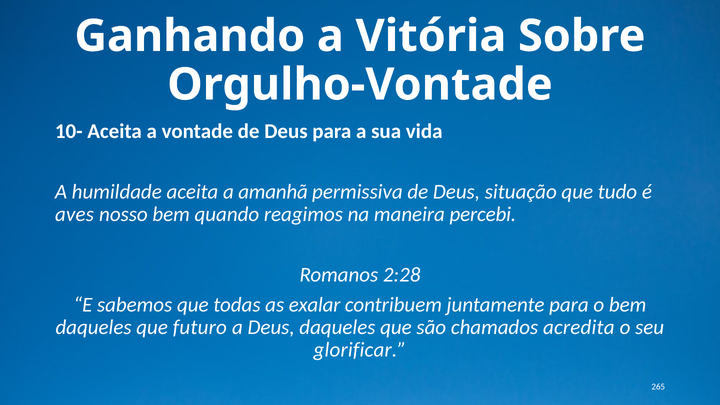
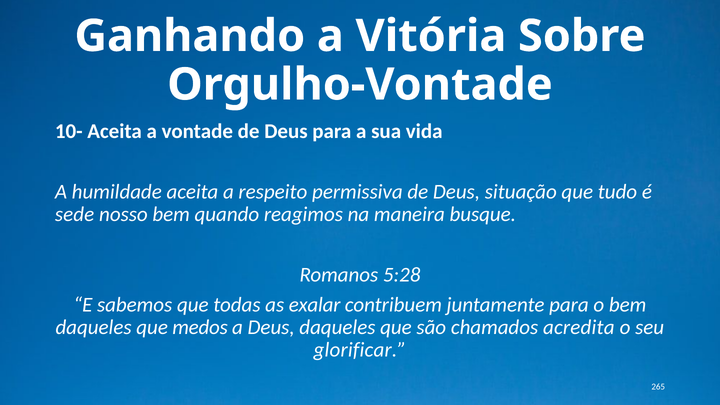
amanhã: amanhã -> respeito
aves: aves -> sede
percebi: percebi -> busque
2:28: 2:28 -> 5:28
futuro: futuro -> medos
